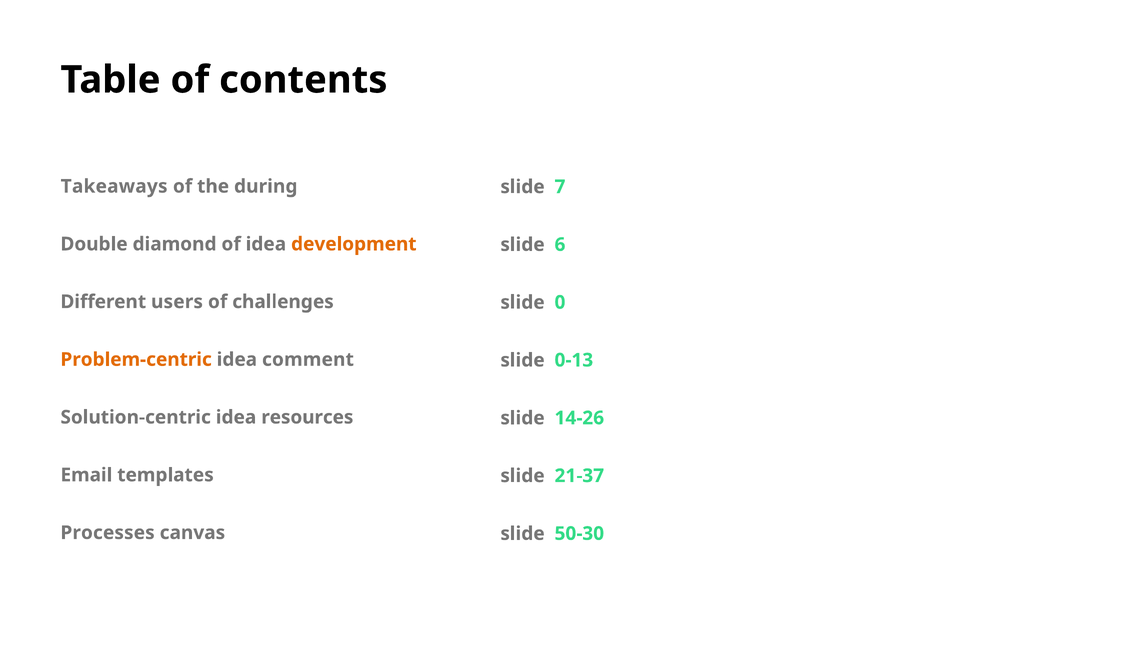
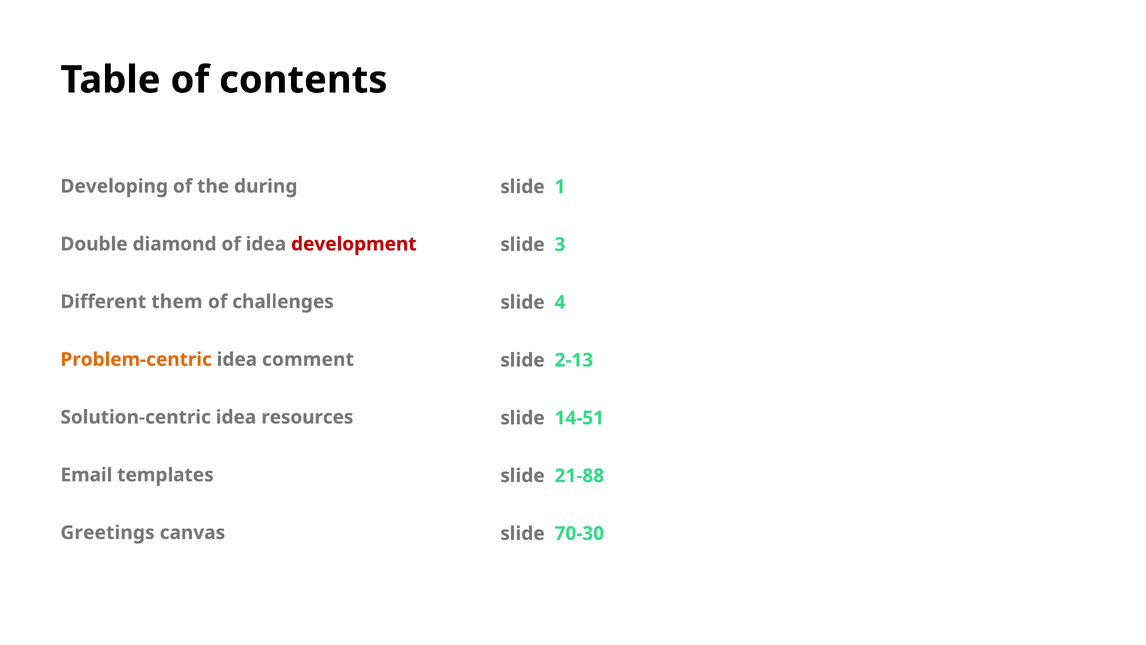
Takeaways: Takeaways -> Developing
7: 7 -> 1
development colour: orange -> red
6: 6 -> 3
users: users -> them
0: 0 -> 4
0-13: 0-13 -> 2-13
14-26: 14-26 -> 14-51
21-37: 21-37 -> 21-88
Processes: Processes -> Greetings
50-30: 50-30 -> 70-30
